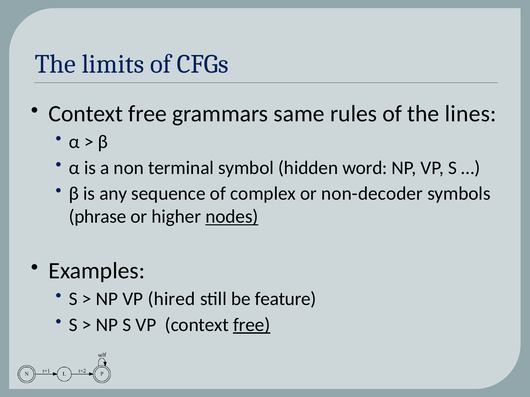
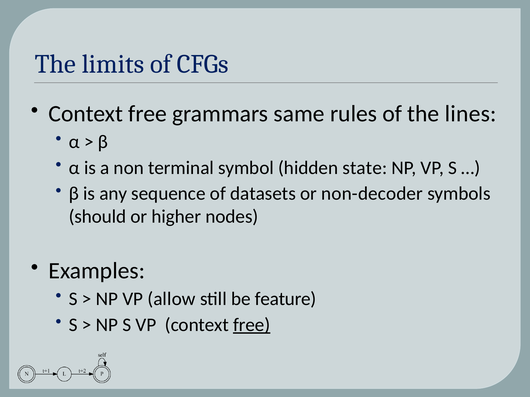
word: word -> state
complex: complex -> datasets
phrase: phrase -> should
nodes underline: present -> none
hired: hired -> allow
